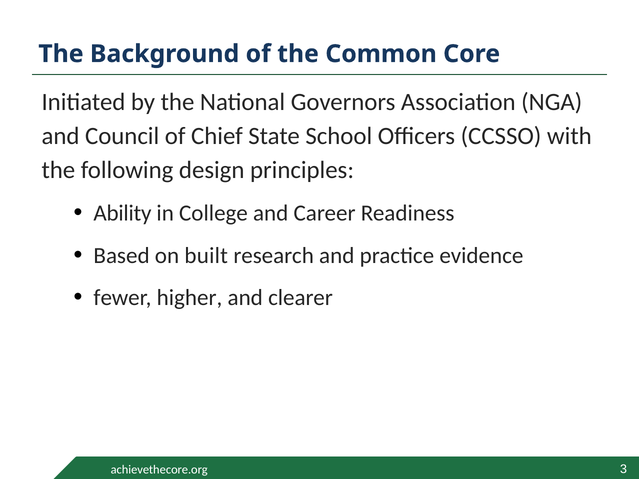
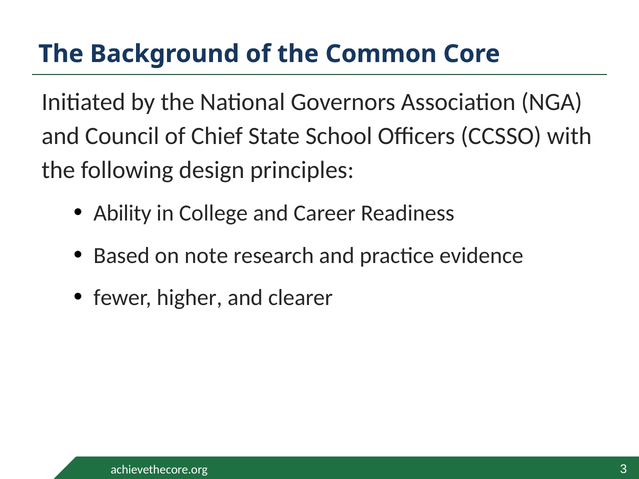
built: built -> note
